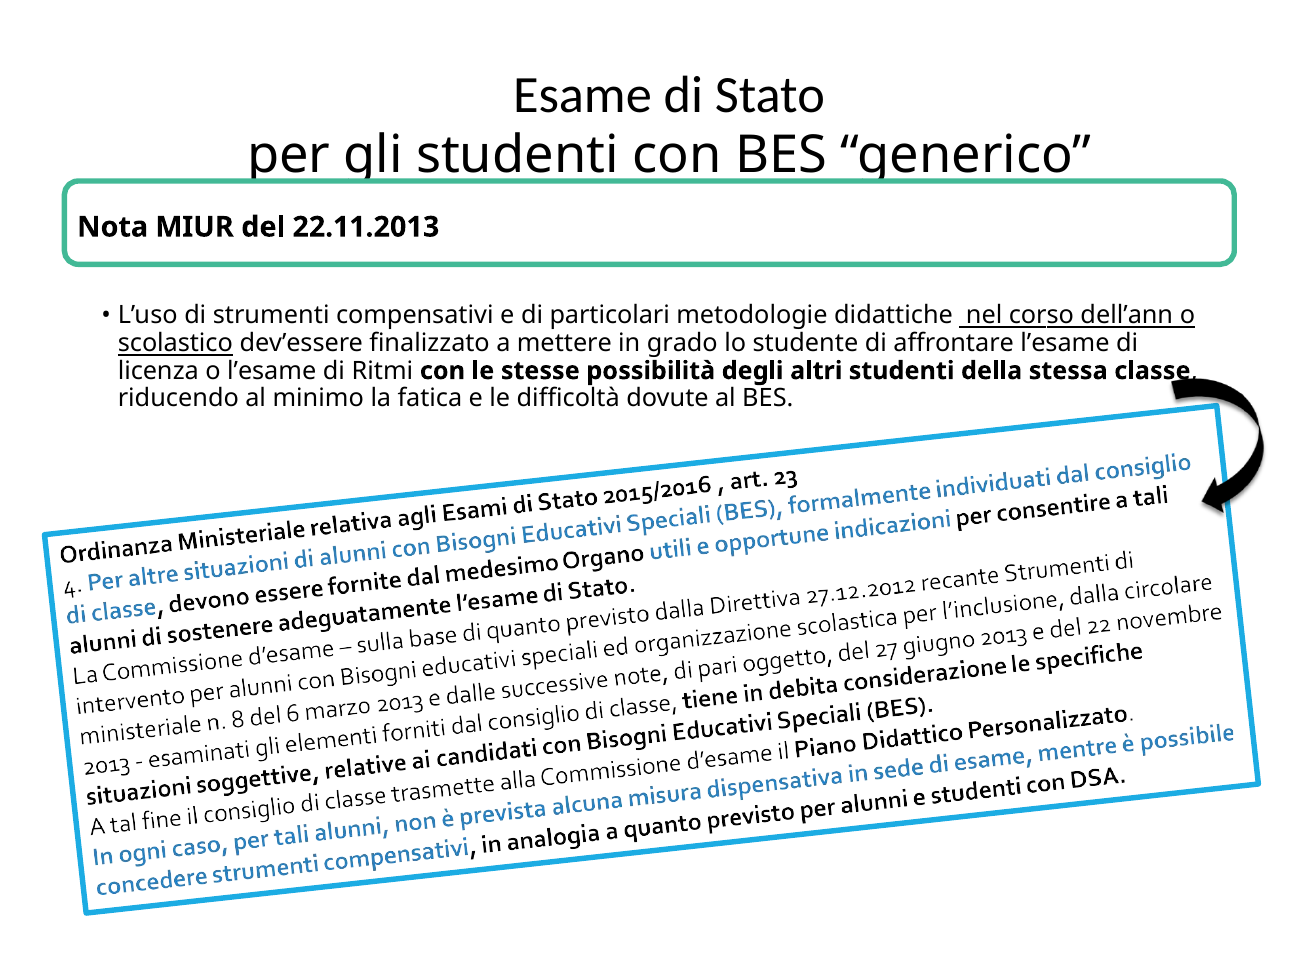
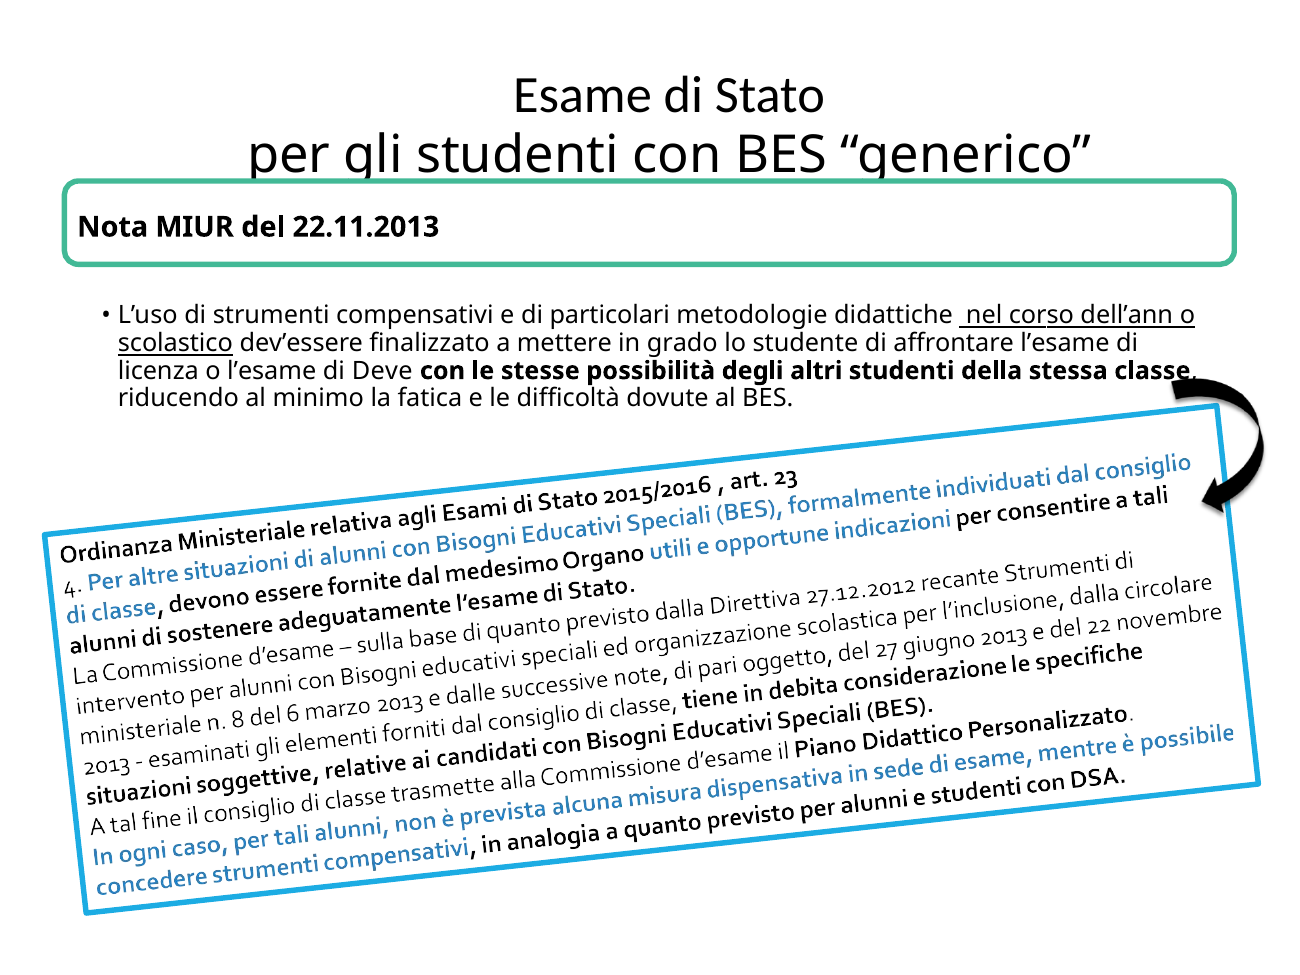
Ritmi: Ritmi -> Deve
